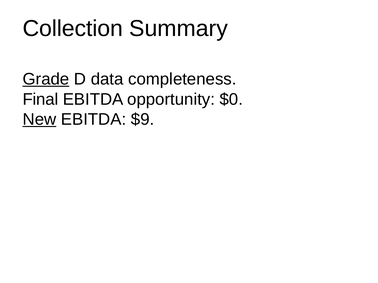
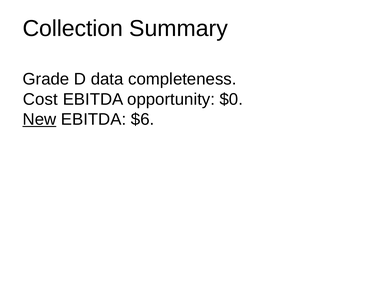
Grade underline: present -> none
Final: Final -> Cost
$9: $9 -> $6
